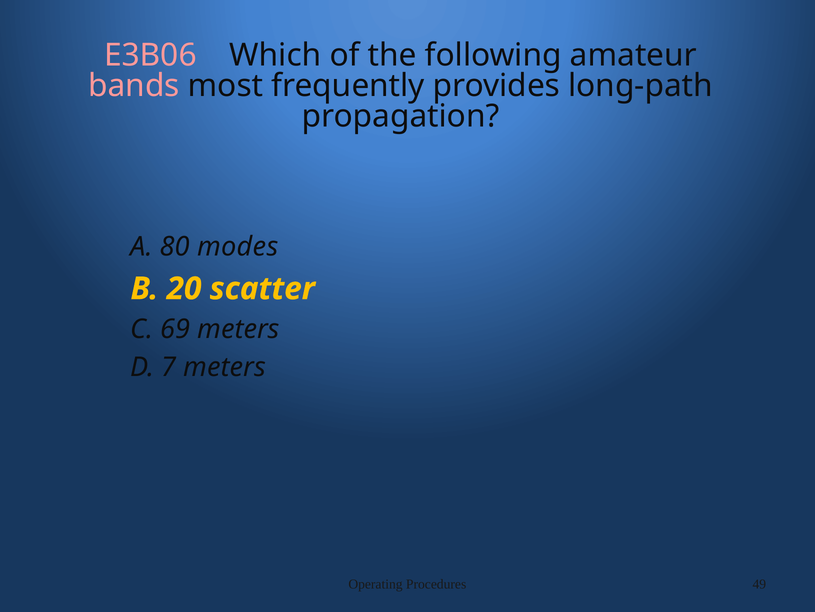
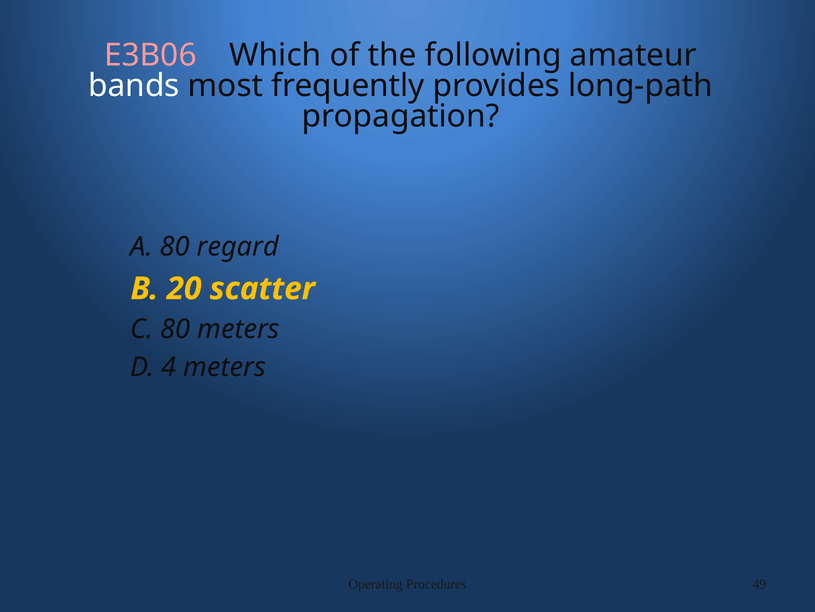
bands colour: pink -> white
modes: modes -> regard
C 69: 69 -> 80
7: 7 -> 4
